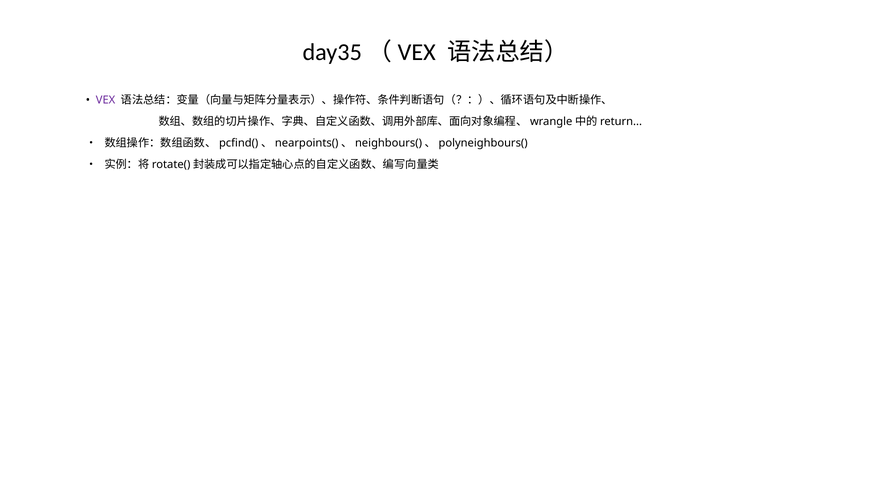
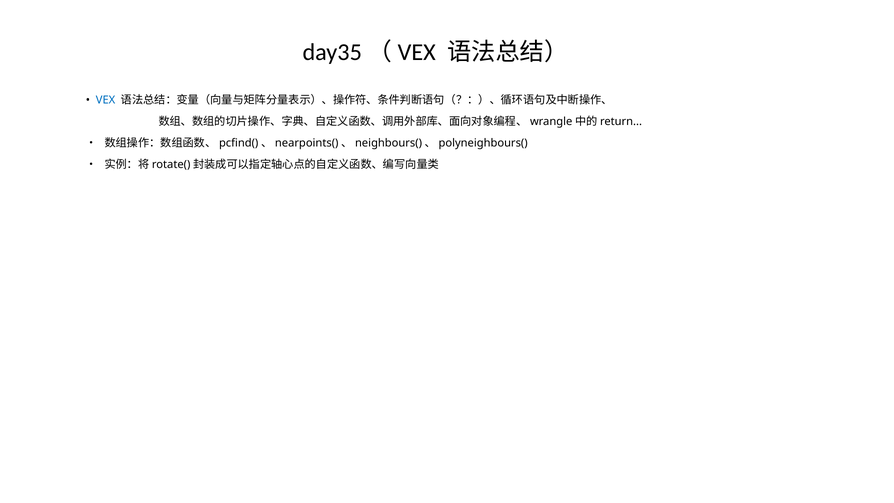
VEX colour: purple -> blue
